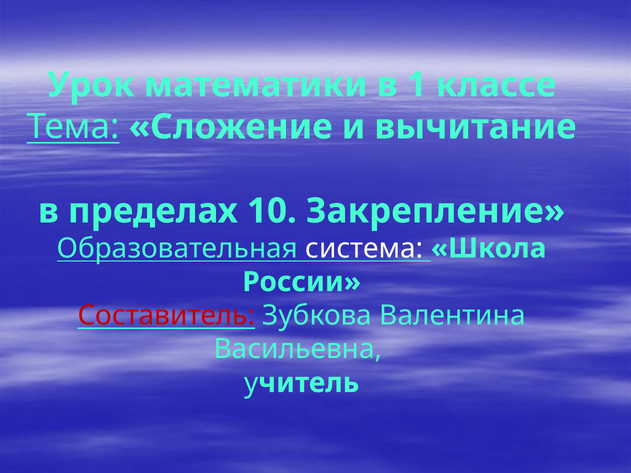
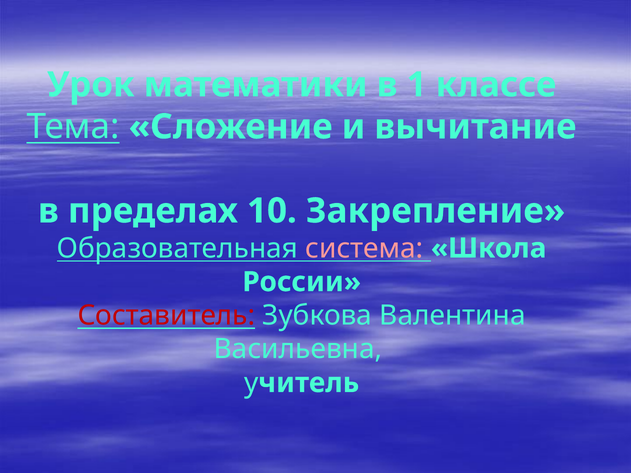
система colour: white -> pink
